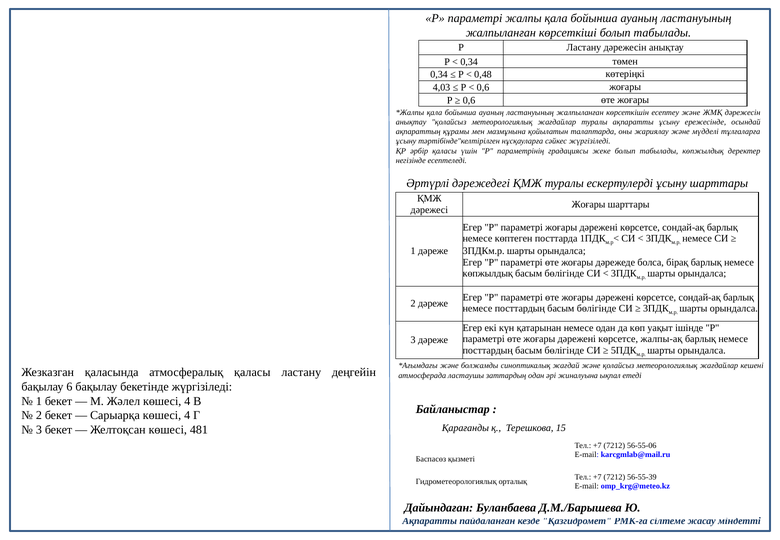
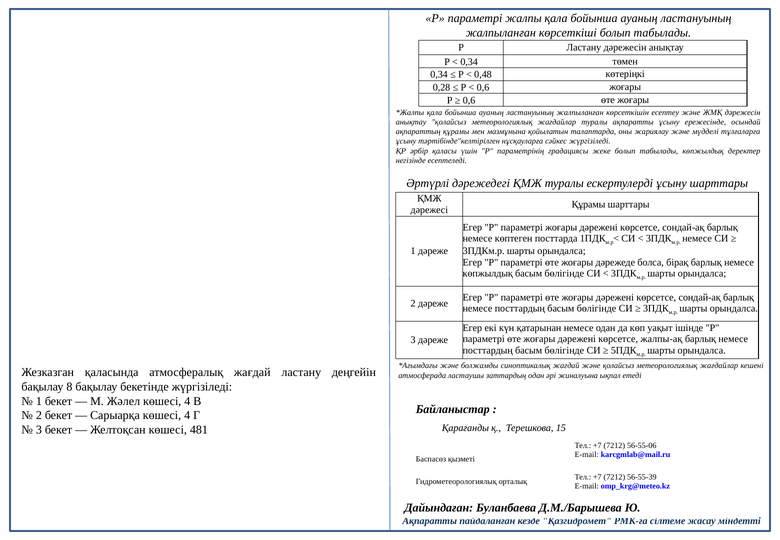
4,03: 4,03 -> 0,28
Жоғары at (589, 204): Жоғары -> Құрамы
атмосфералық қаласы: қаласы -> жағдай
6: 6 -> 8
